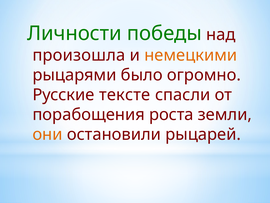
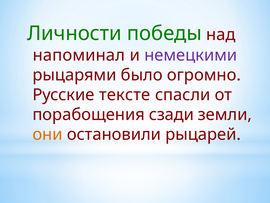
произошла: произошла -> напоминал
немецкими colour: orange -> purple
роста: роста -> сзади
